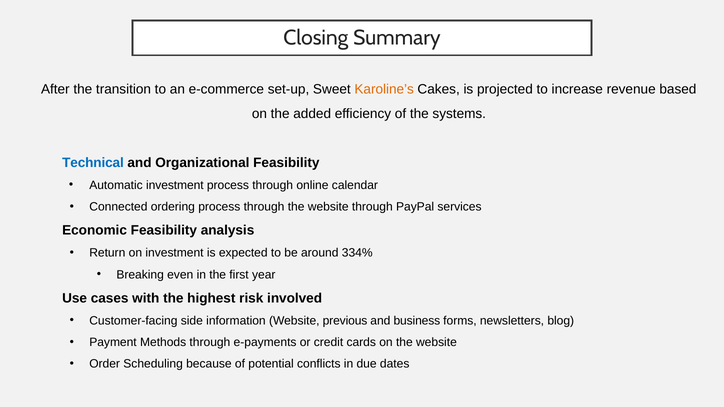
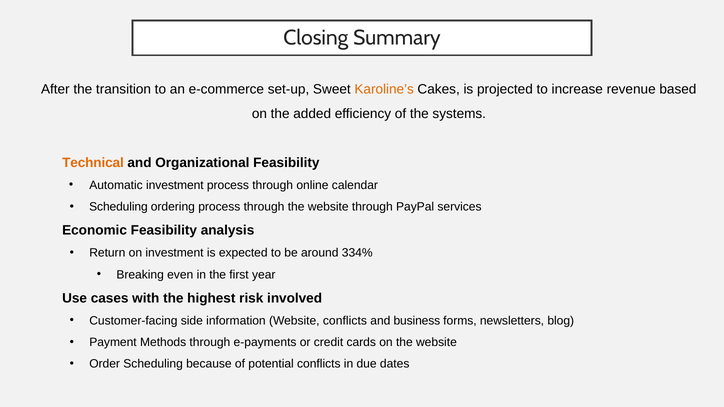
Technical colour: blue -> orange
Connected at (118, 207): Connected -> Scheduling
Website previous: previous -> conflicts
